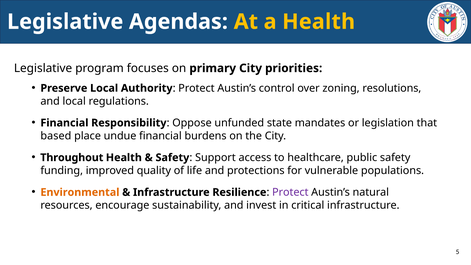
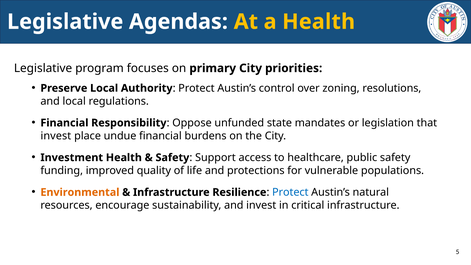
based at (56, 136): based -> invest
Throughout: Throughout -> Investment
Protect at (290, 192) colour: purple -> blue
